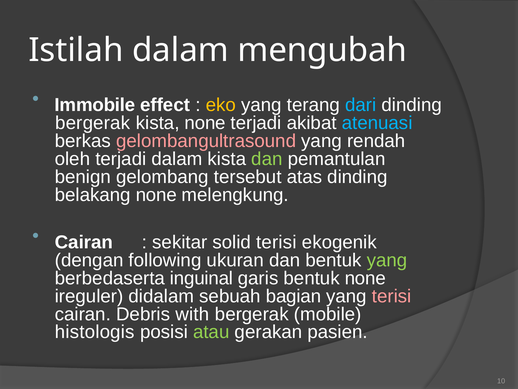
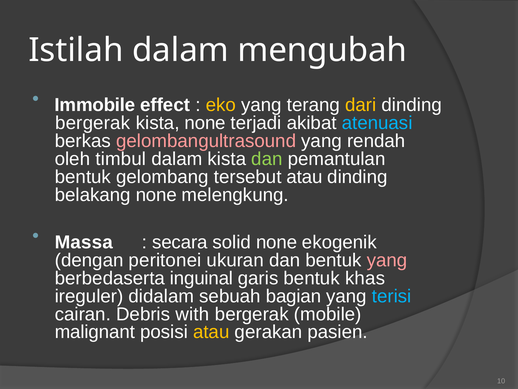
dari colour: light blue -> yellow
oleh terjadi: terjadi -> timbul
benign at (83, 177): benign -> bentuk
tersebut atas: atas -> atau
Cairan at (84, 242): Cairan -> Massa
sekitar: sekitar -> secara
solid terisi: terisi -> none
following: following -> peritonei
yang at (387, 260) colour: light green -> pink
bentuk none: none -> khas
terisi at (392, 296) colour: pink -> light blue
histologis: histologis -> malignant
atau at (211, 332) colour: light green -> yellow
